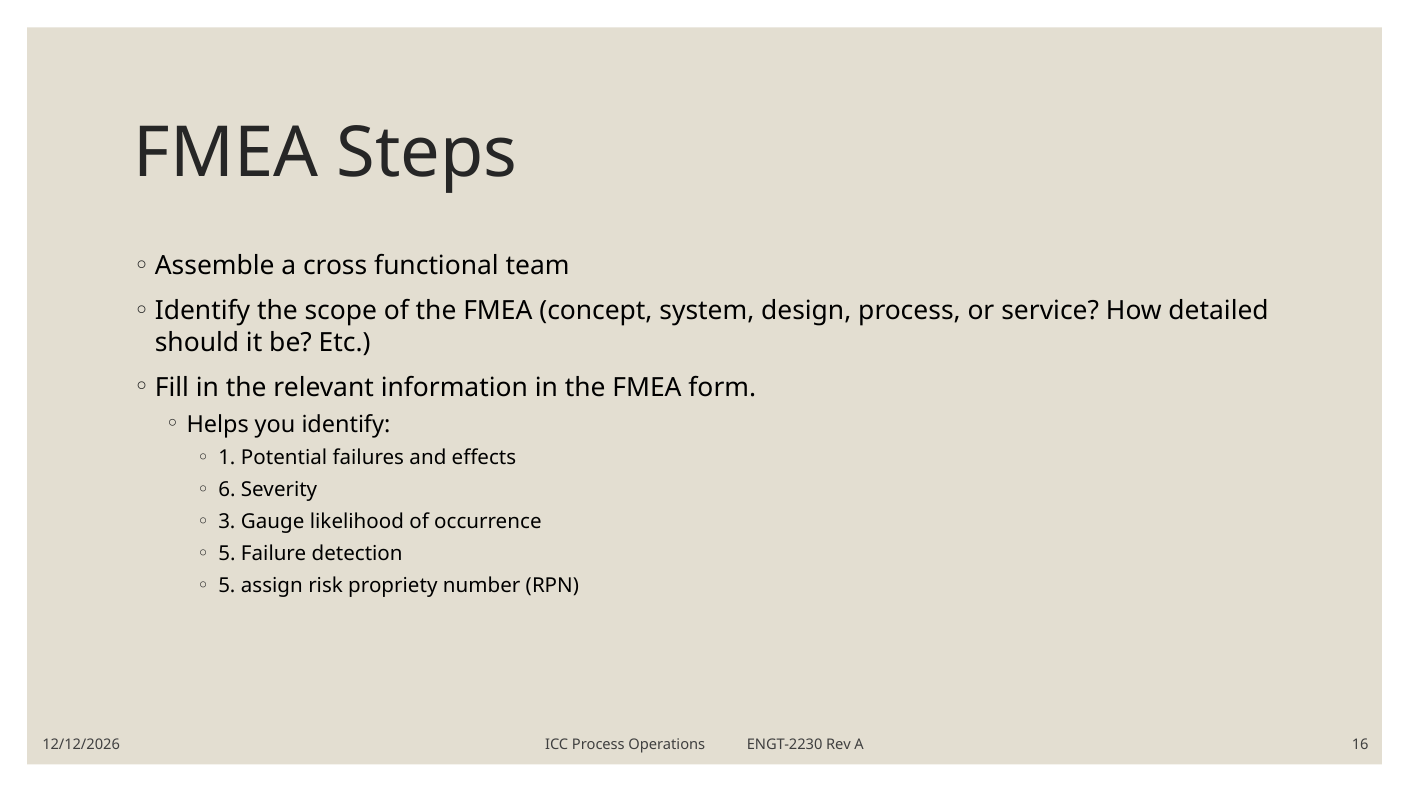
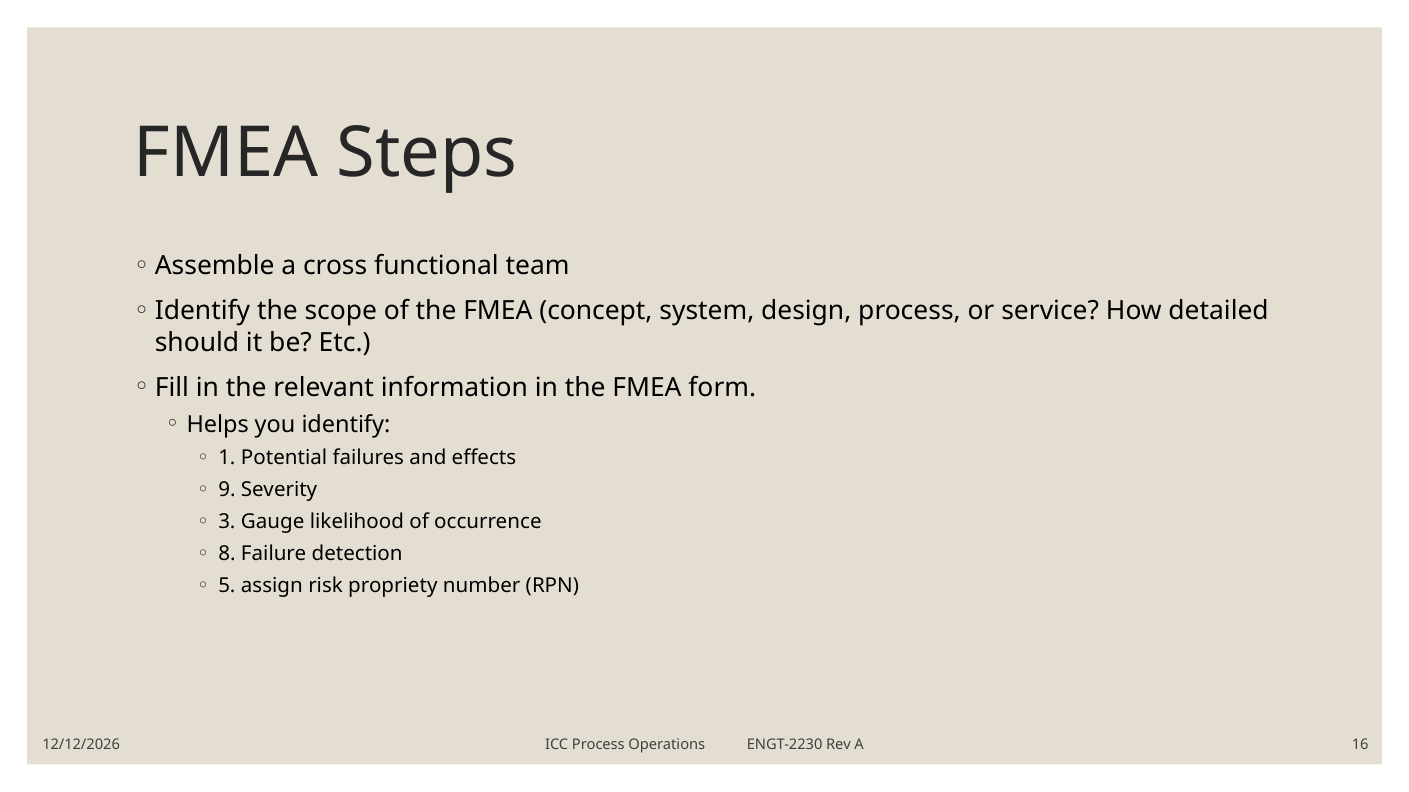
6: 6 -> 9
5 at (227, 554): 5 -> 8
